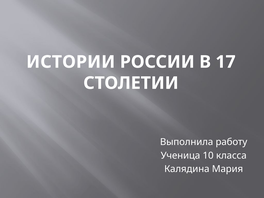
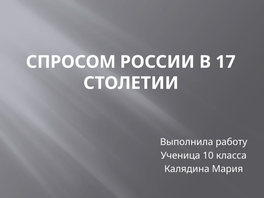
ИСТОРИИ: ИСТОРИИ -> СПРОСОМ
